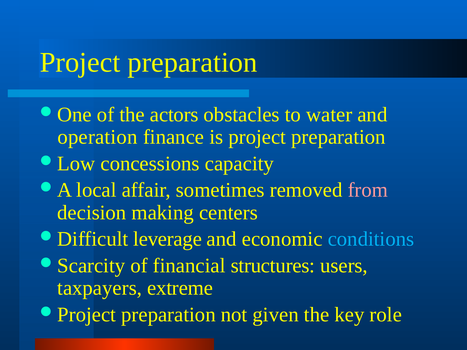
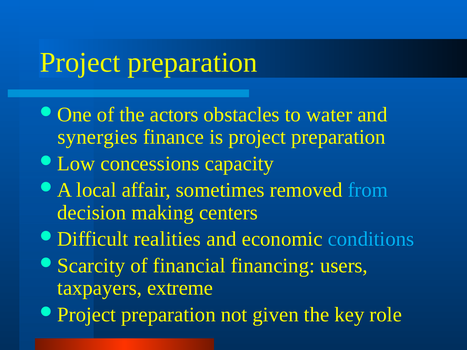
operation: operation -> synergies
from colour: pink -> light blue
leverage: leverage -> realities
structures: structures -> financing
